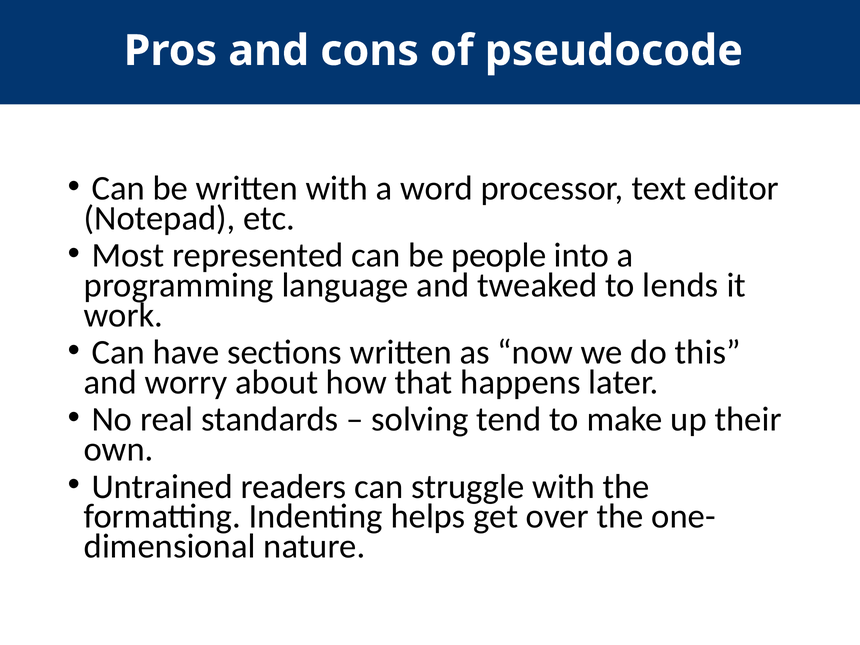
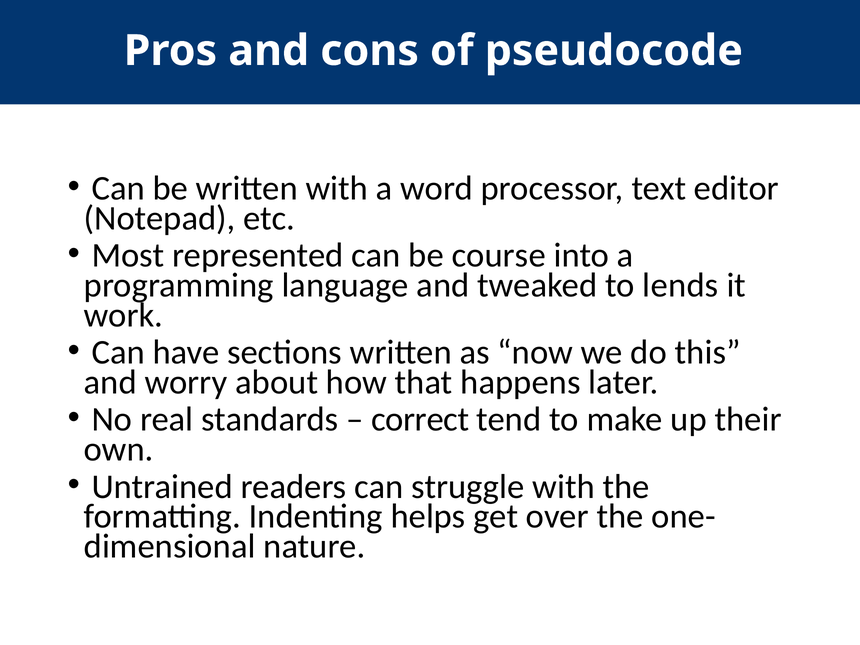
people: people -> course
solving: solving -> correct
